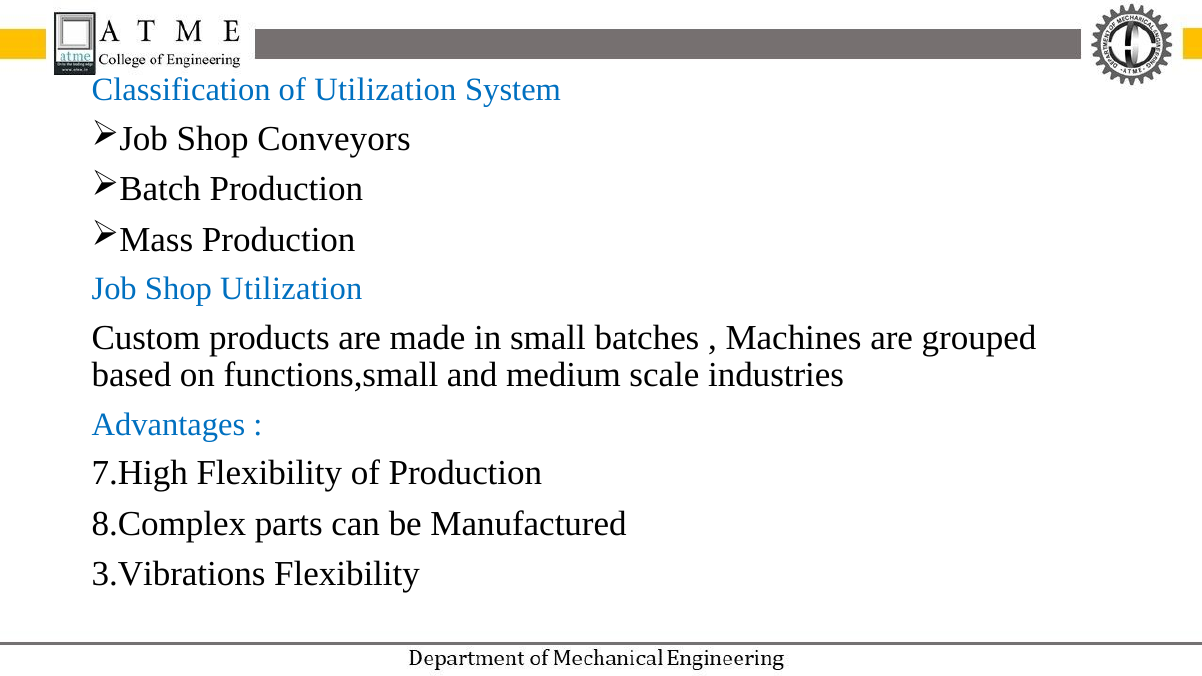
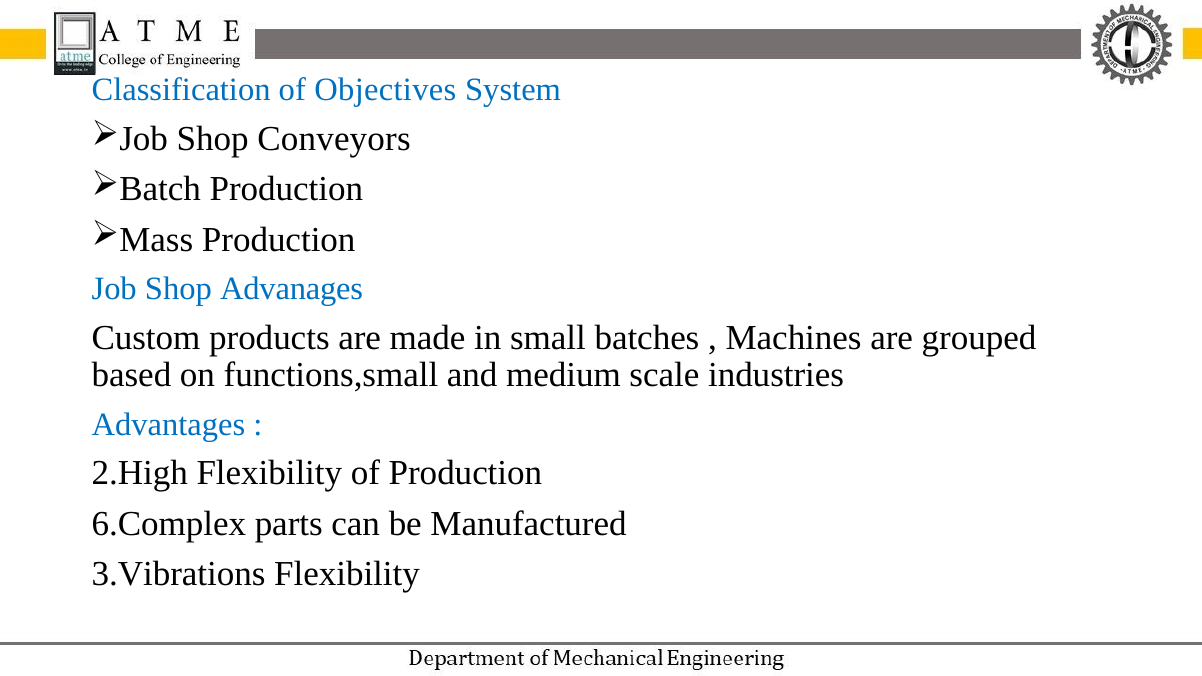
of Utilization: Utilization -> Objectives
Shop Utilization: Utilization -> Advanages
7.High: 7.High -> 2.High
8.Complex: 8.Complex -> 6.Complex
